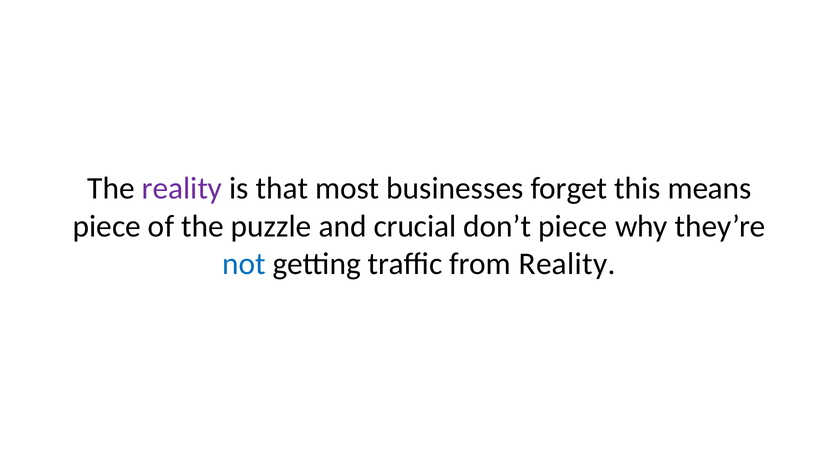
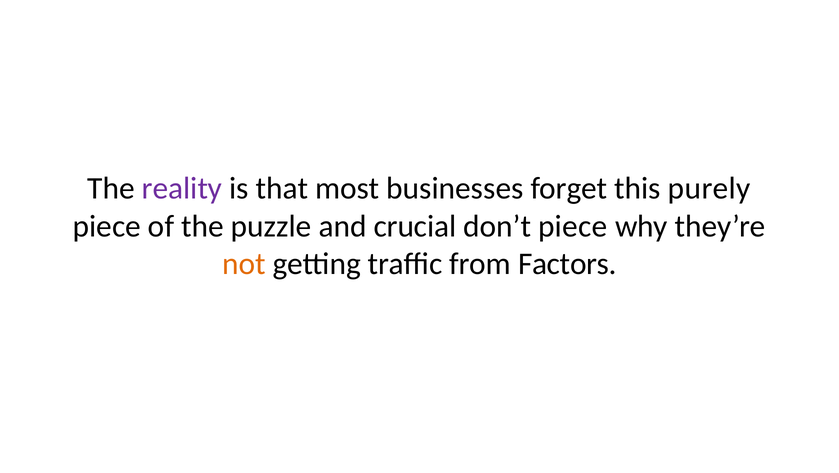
means: means -> purely
not colour: blue -> orange
from Reality: Reality -> Factors
